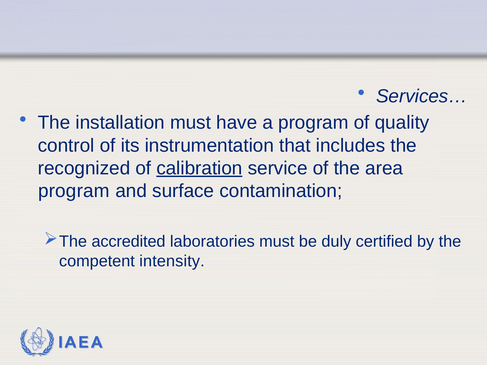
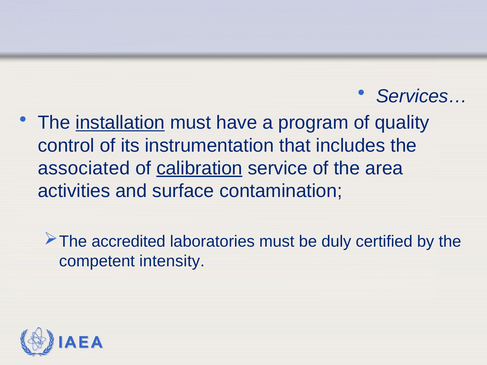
installation underline: none -> present
recognized: recognized -> associated
program at (74, 191): program -> activities
